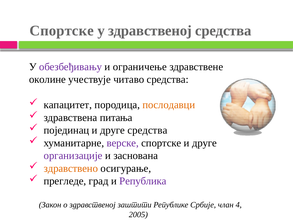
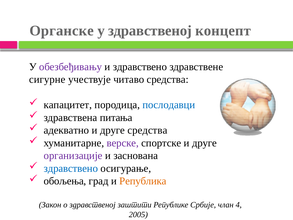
Спортске at (62, 31): Спортске -> Органске
здравственој средства: средства -> концепт
и ограничење: ограничење -> здравствено
околине: околине -> сигурне
послодавци colour: orange -> blue
појединац: појединац -> адекватно
здравствено at (71, 168) colour: orange -> blue
прегледе: прегледе -> обољења
Република colour: purple -> orange
